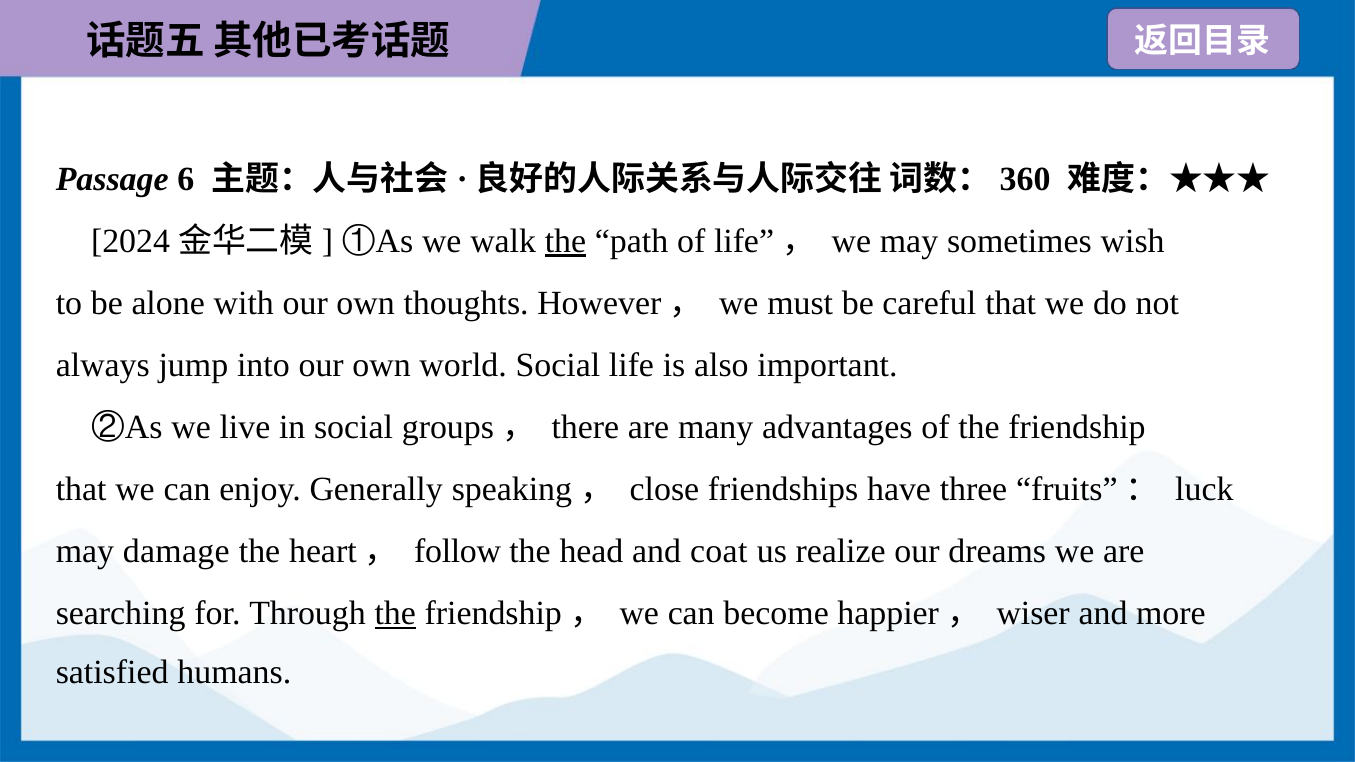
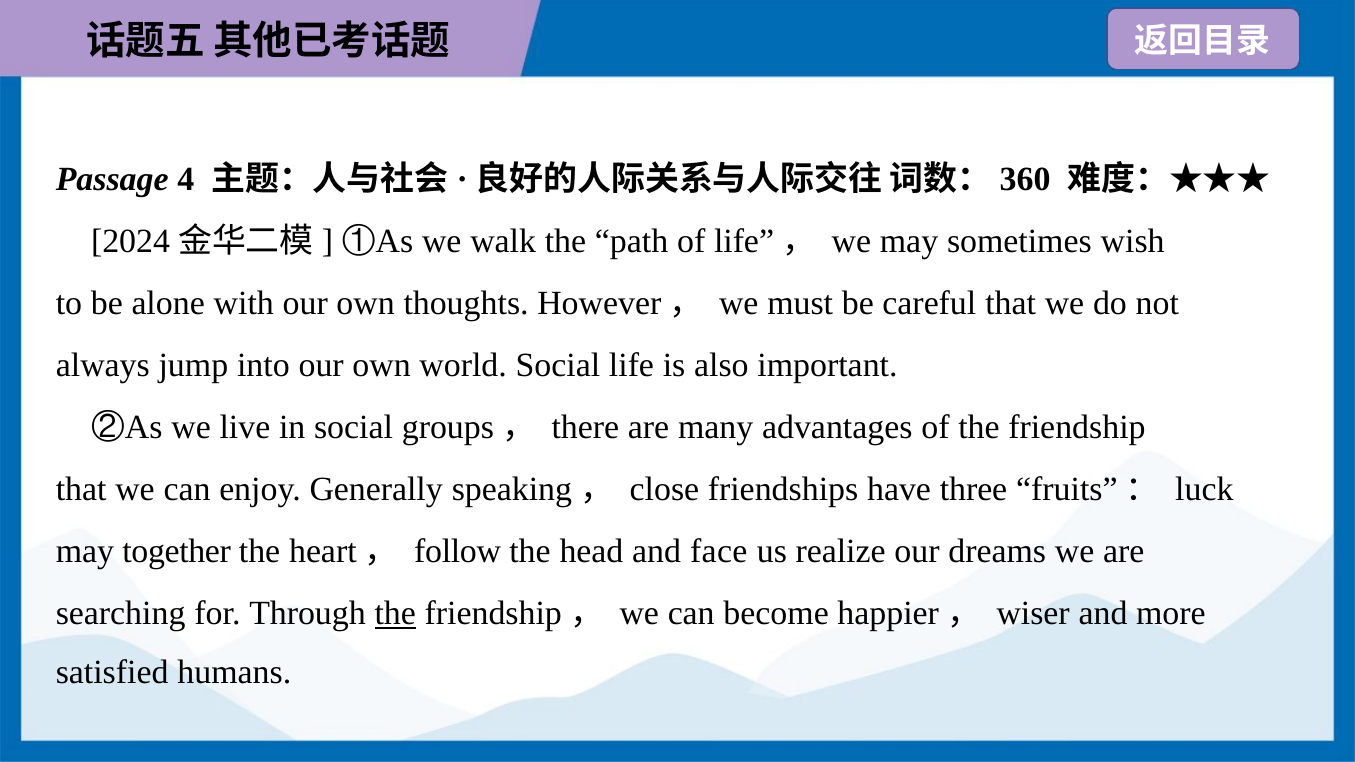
6: 6 -> 4
the at (565, 241) underline: present -> none
damage: damage -> together
coat: coat -> face
